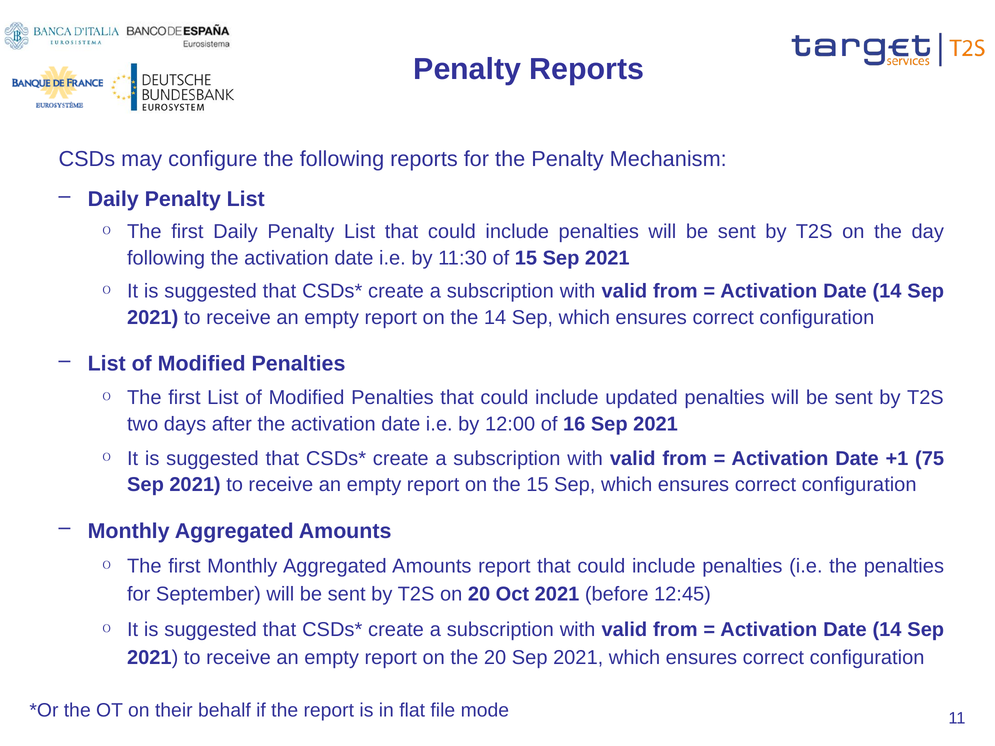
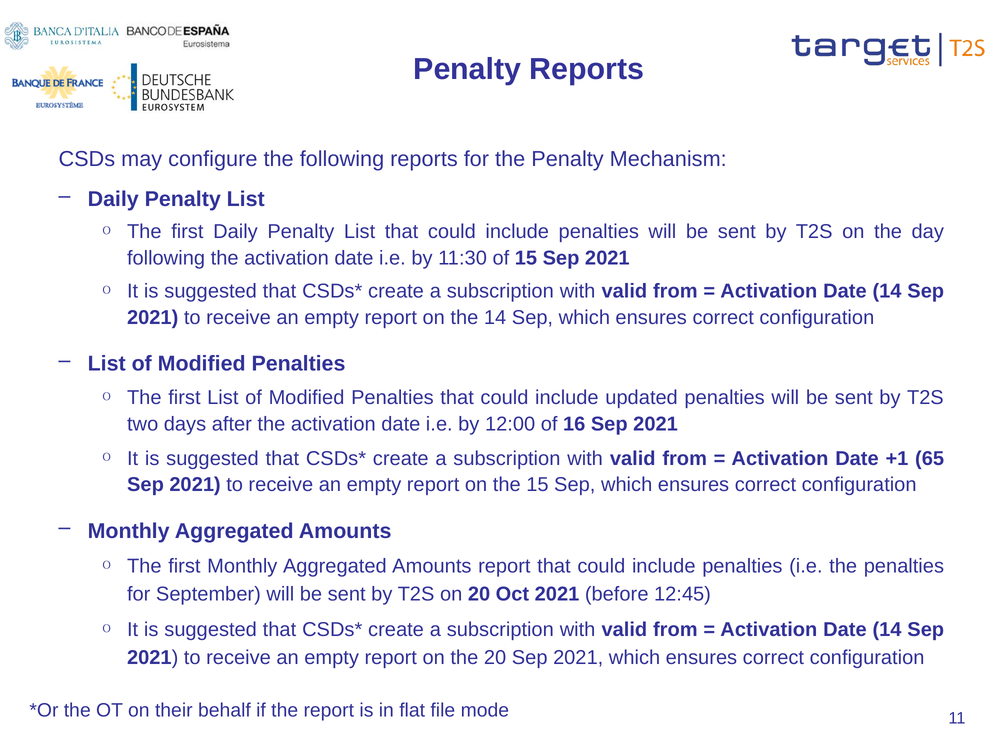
75: 75 -> 65
